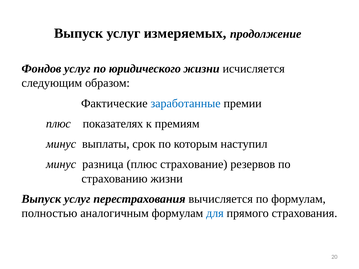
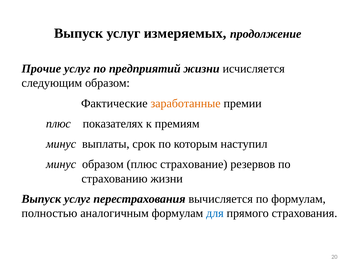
Фондов: Фондов -> Прочие
юридического: юридического -> предприятий
заработанные colour: blue -> orange
минус разница: разница -> образом
